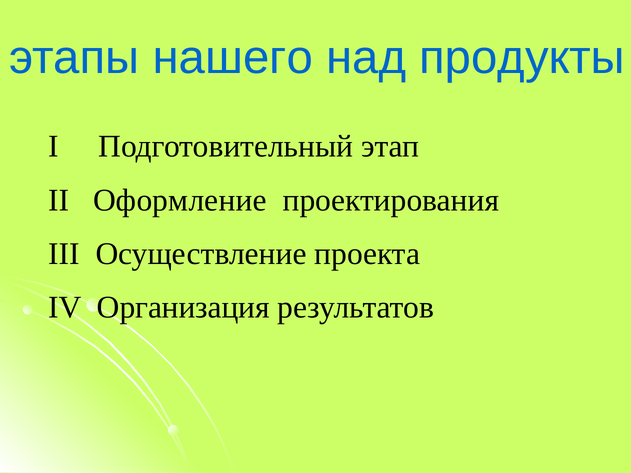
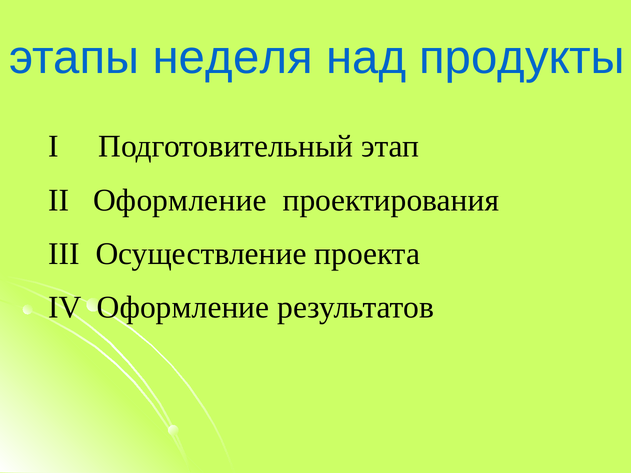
нашего: нашего -> неделя
IV Организация: Организация -> Оформление
